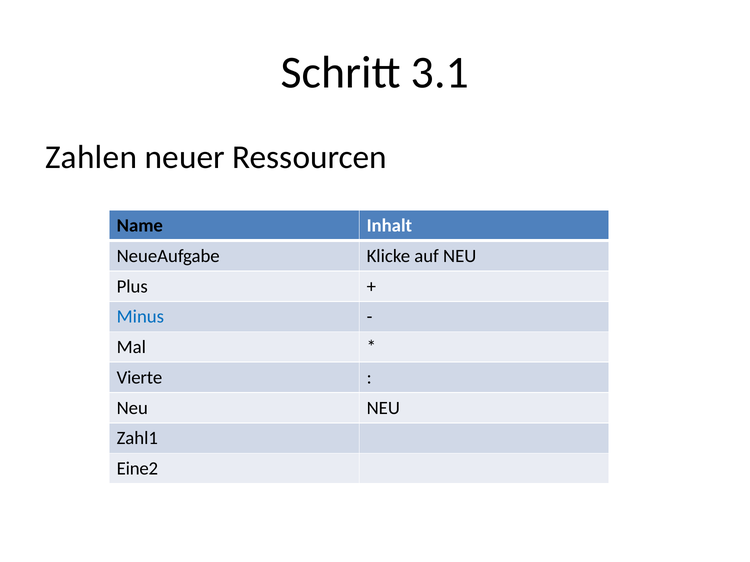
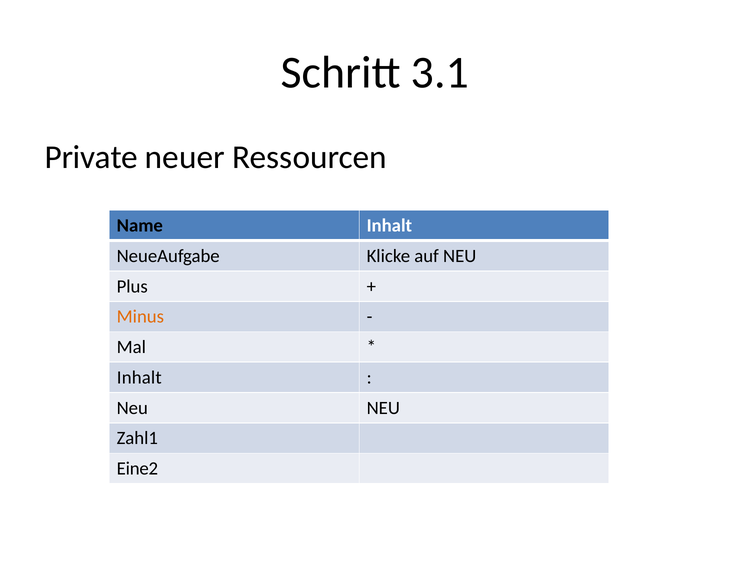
Zahlen: Zahlen -> Private
Minus colour: blue -> orange
Vierte at (139, 378): Vierte -> Inhalt
